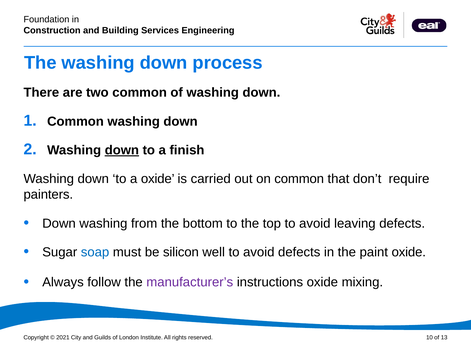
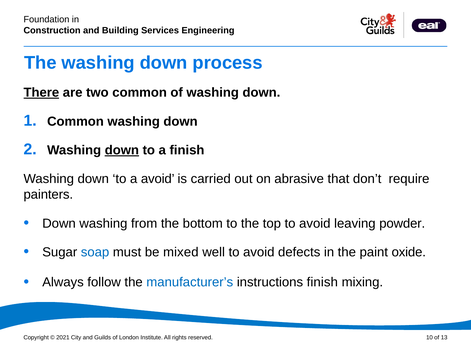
There underline: none -> present
a oxide: oxide -> avoid
on common: common -> abrasive
leaving defects: defects -> powder
silicon: silicon -> mixed
manufacturer’s colour: purple -> blue
instructions oxide: oxide -> finish
